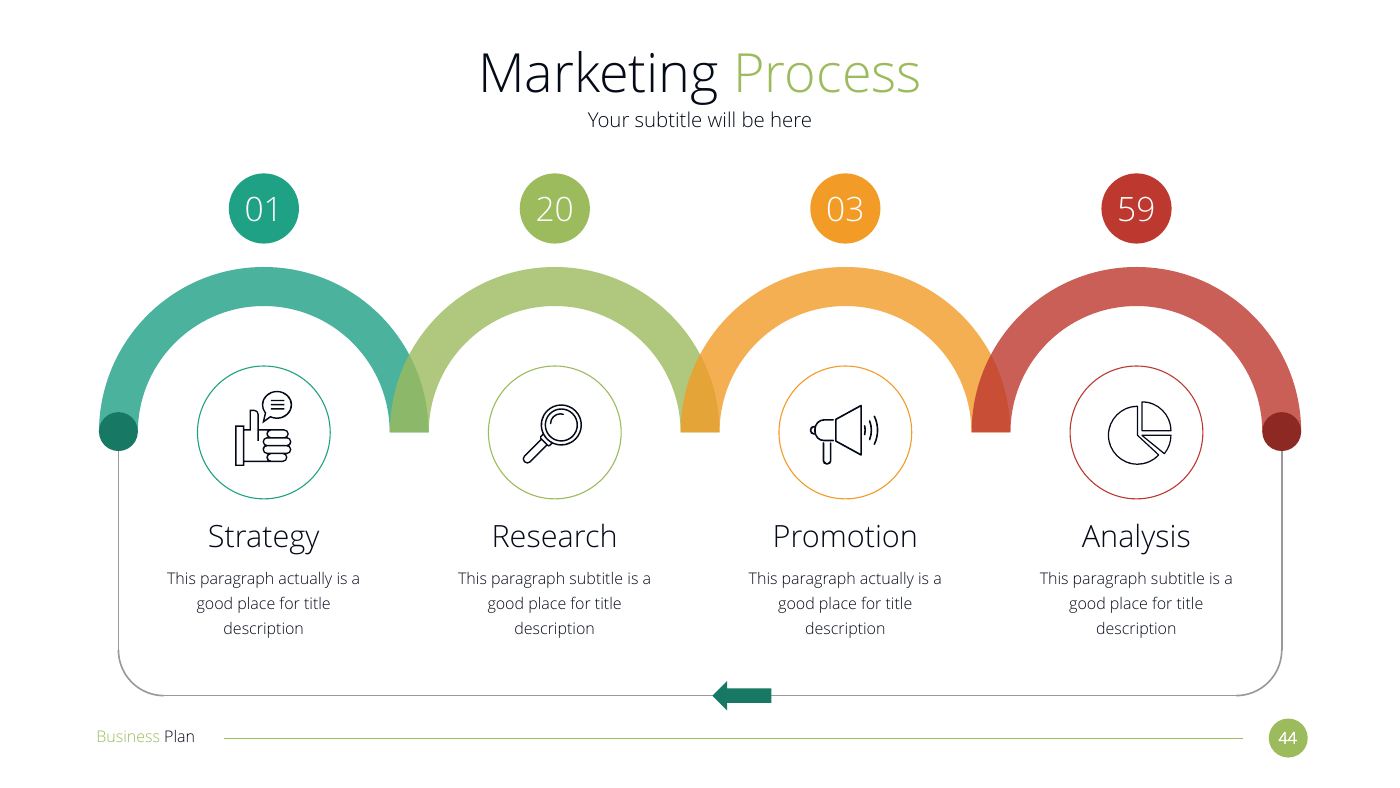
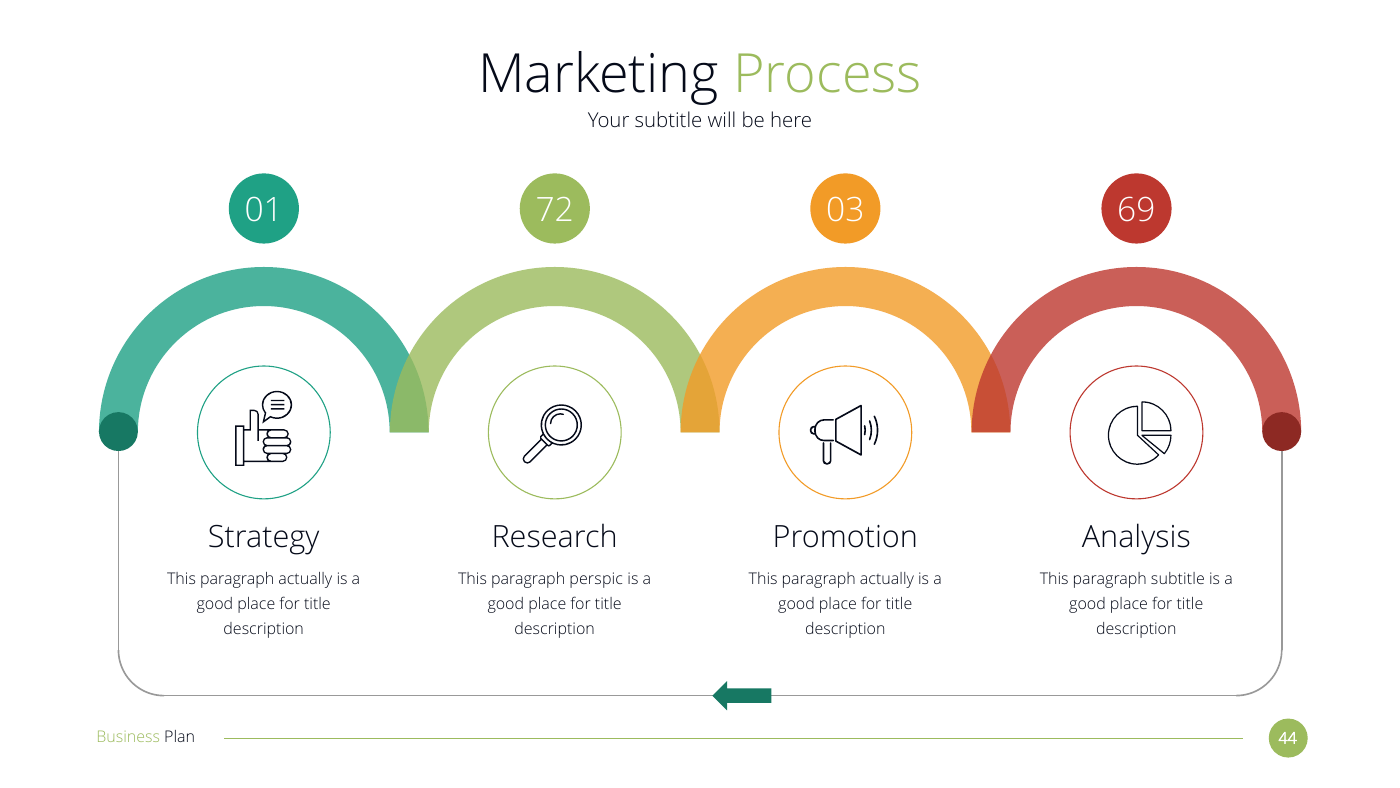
20: 20 -> 72
59: 59 -> 69
subtitle at (596, 579): subtitle -> perspic
